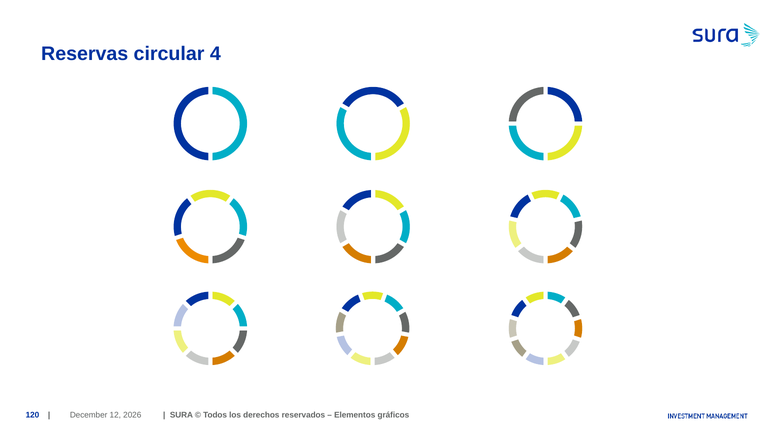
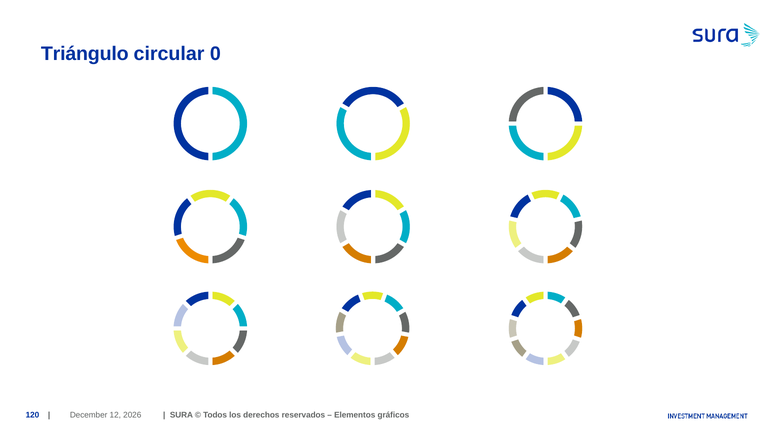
Reservas: Reservas -> Triángulo
4: 4 -> 0
